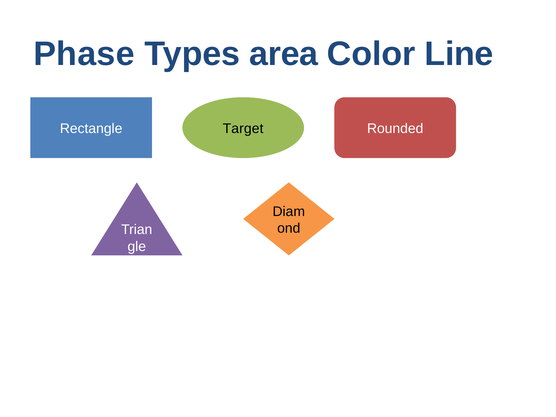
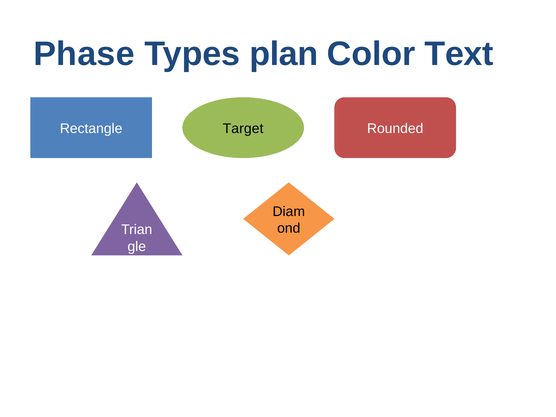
area: area -> plan
Line: Line -> Text
